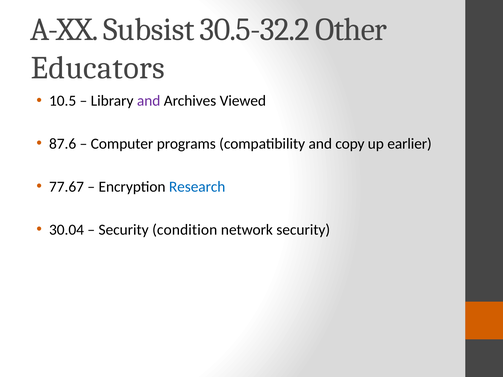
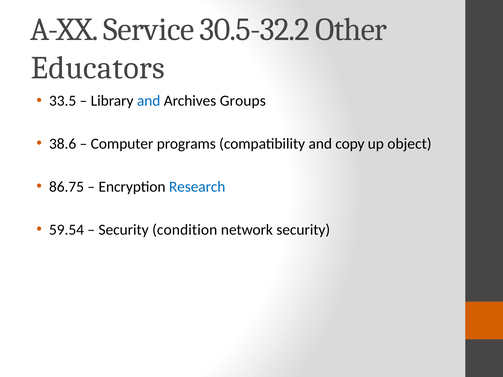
Subsist: Subsist -> Service
10.5: 10.5 -> 33.5
and at (149, 101) colour: purple -> blue
Viewed: Viewed -> Groups
87.6: 87.6 -> 38.6
earlier: earlier -> object
77.67: 77.67 -> 86.75
30.04: 30.04 -> 59.54
